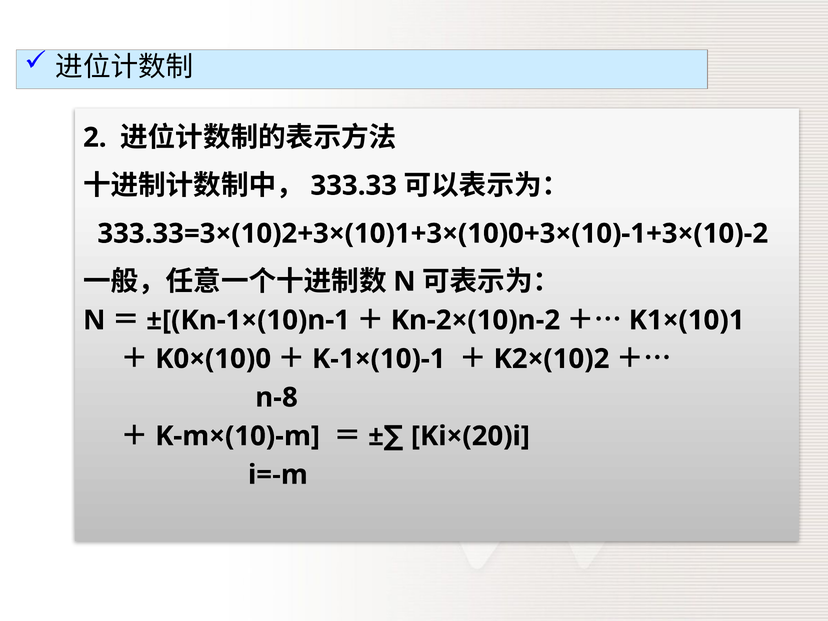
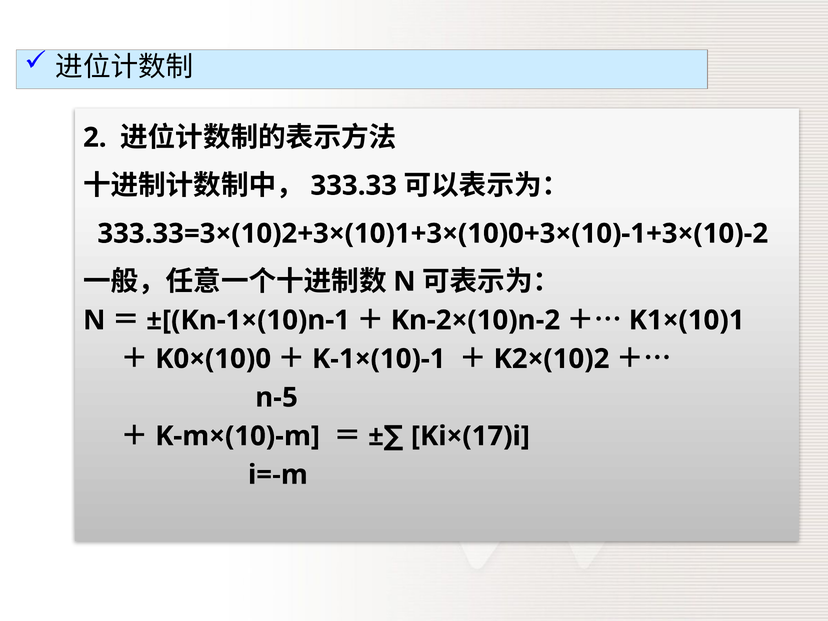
n-8: n-8 -> n-5
Ki×(20)i: Ki×(20)i -> Ki×(17)i
